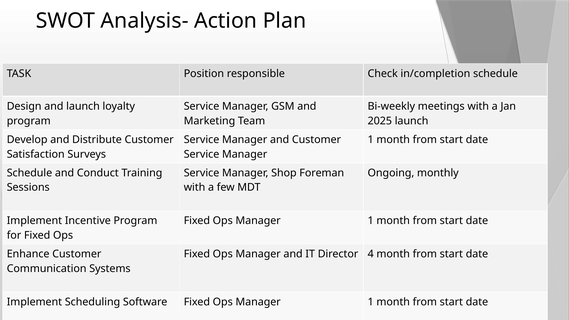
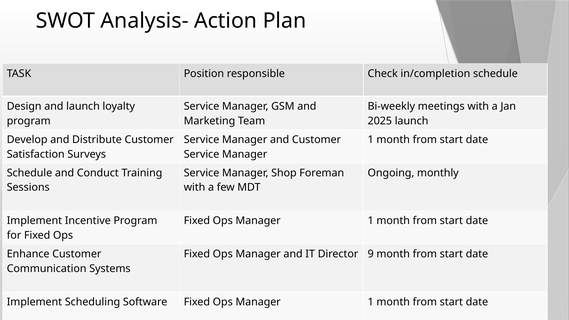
4: 4 -> 9
